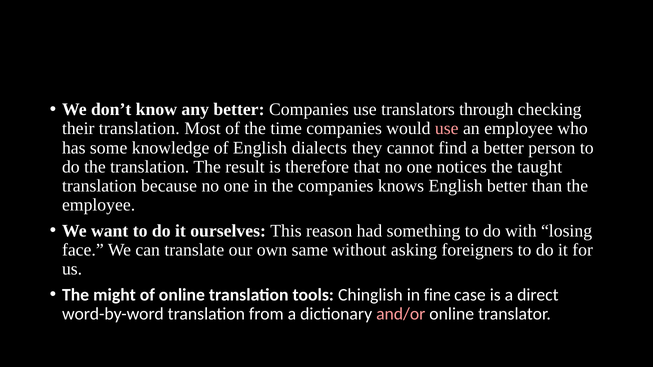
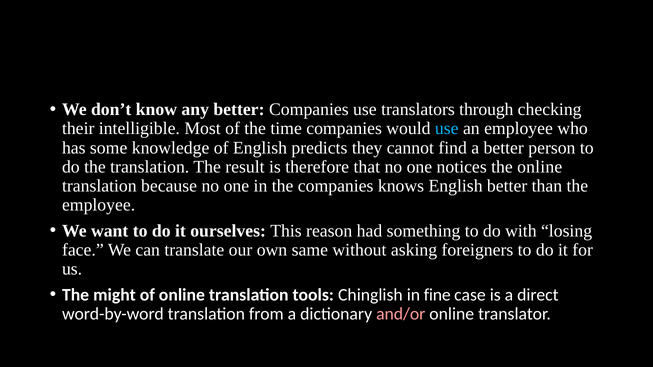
their translation: translation -> intelligible
use at (447, 129) colour: pink -> light blue
dialects: dialects -> predicts
the taught: taught -> online
